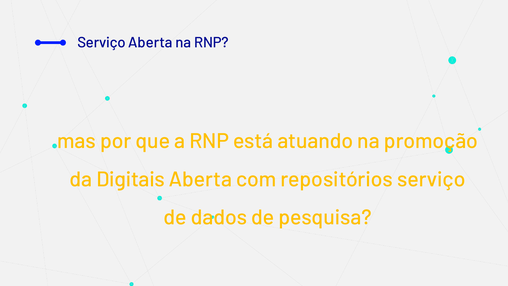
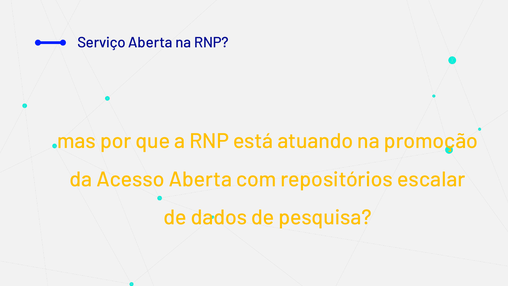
Digitais: Digitais -> Acesso
repositórios serviço: serviço -> escalar
